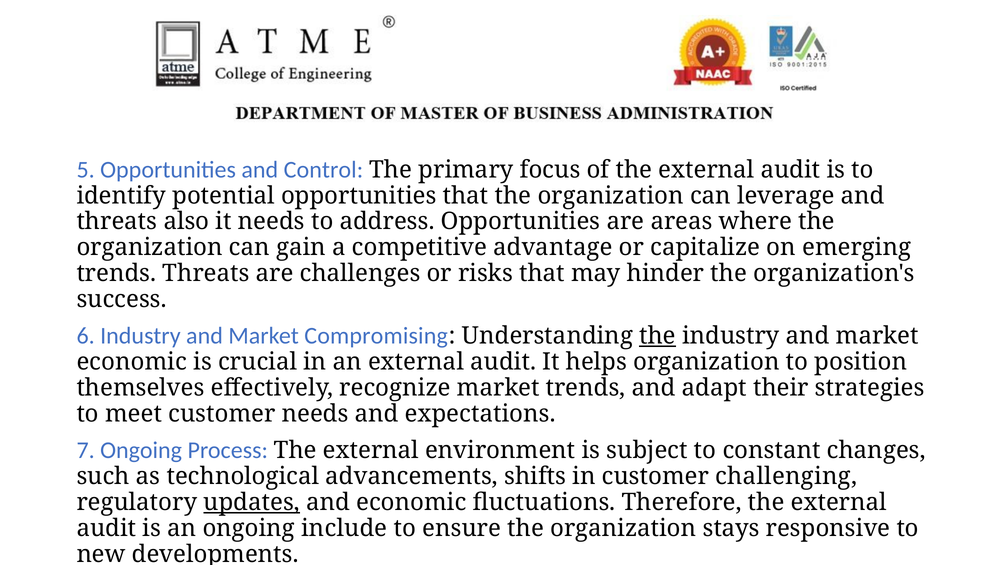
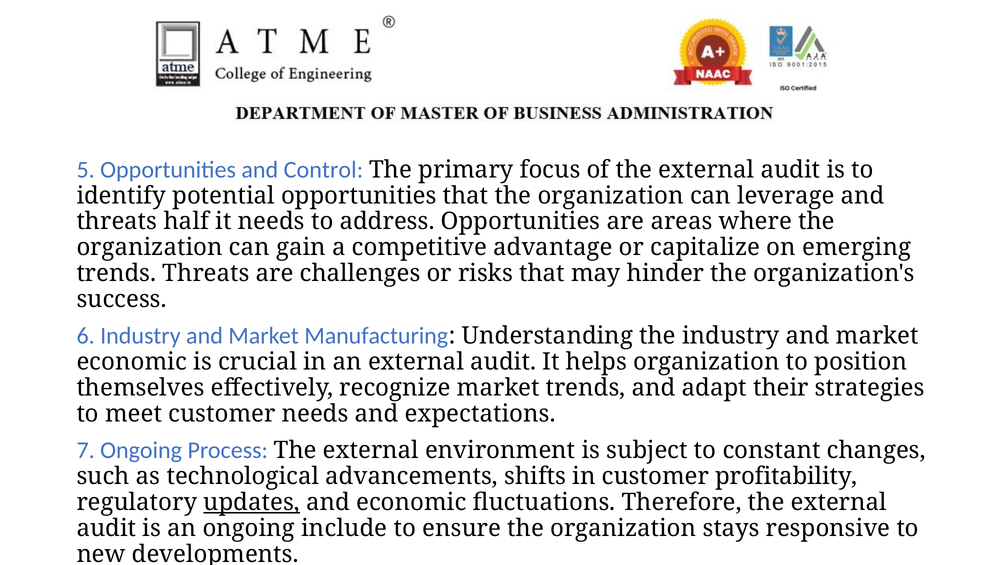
also: also -> half
Compromising: Compromising -> Manufacturing
the at (658, 336) underline: present -> none
challenging: challenging -> profitability
